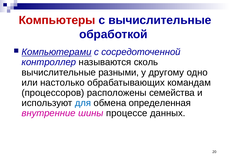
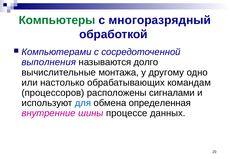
Компьютеры colour: red -> green
с вычислительные: вычислительные -> многоразрядный
Компьютерами underline: present -> none
контроллер: контроллер -> выполнения
сколь: сколь -> долго
разными: разными -> монтажа
семейства: семейства -> сигналами
